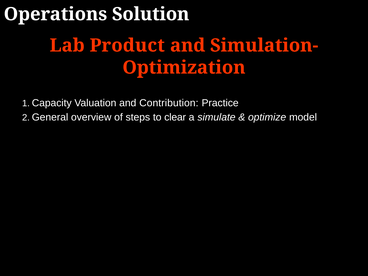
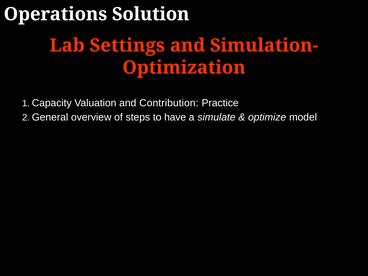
Product: Product -> Settings
clear: clear -> have
